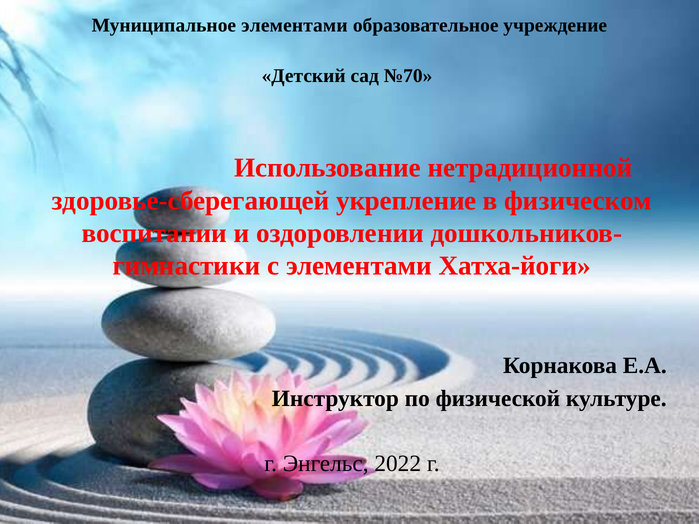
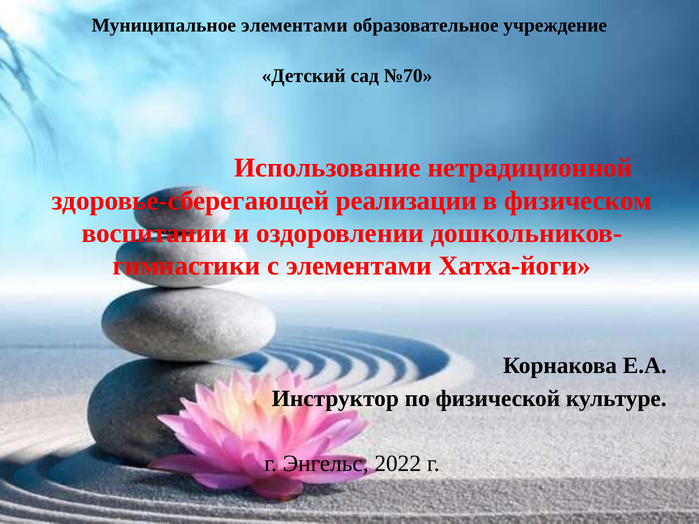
укрепление: укрепление -> реализации
